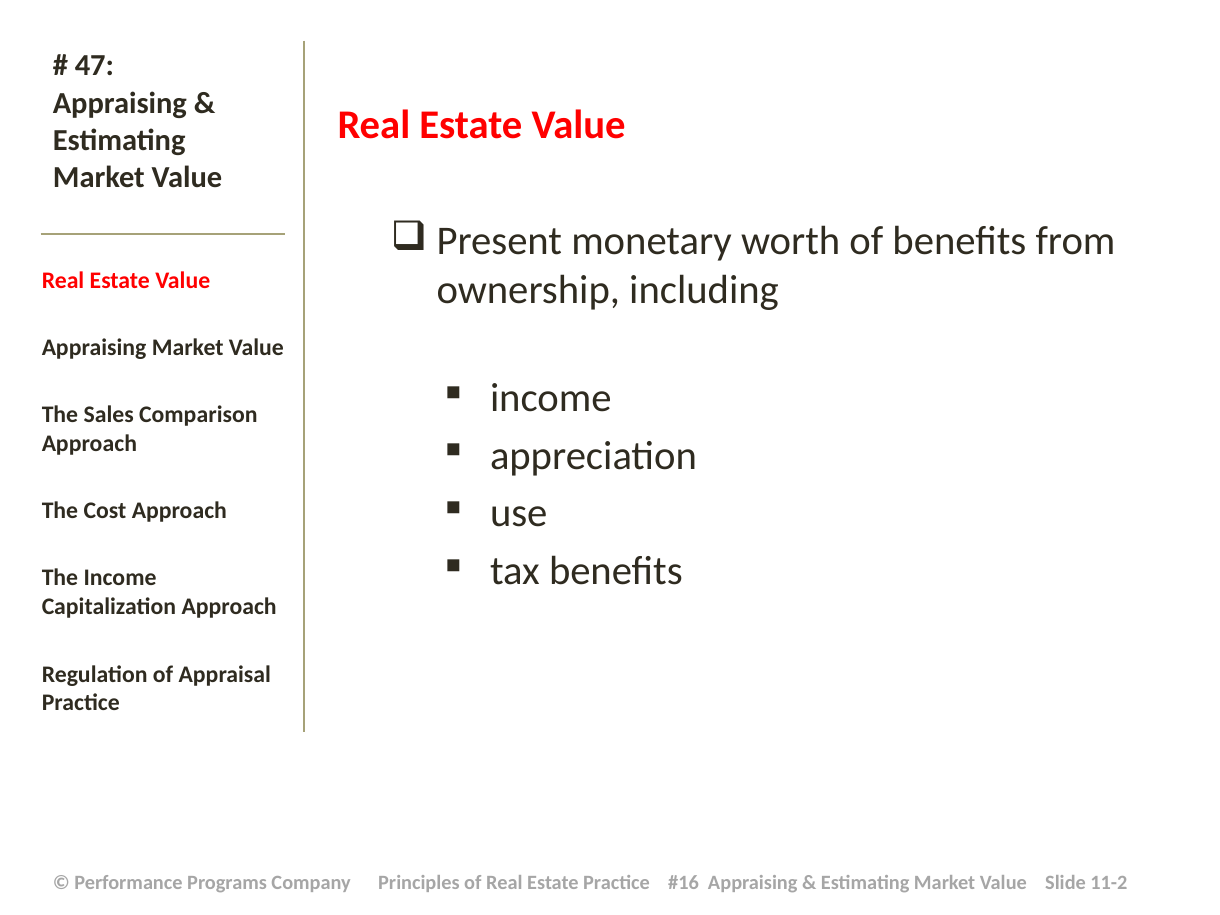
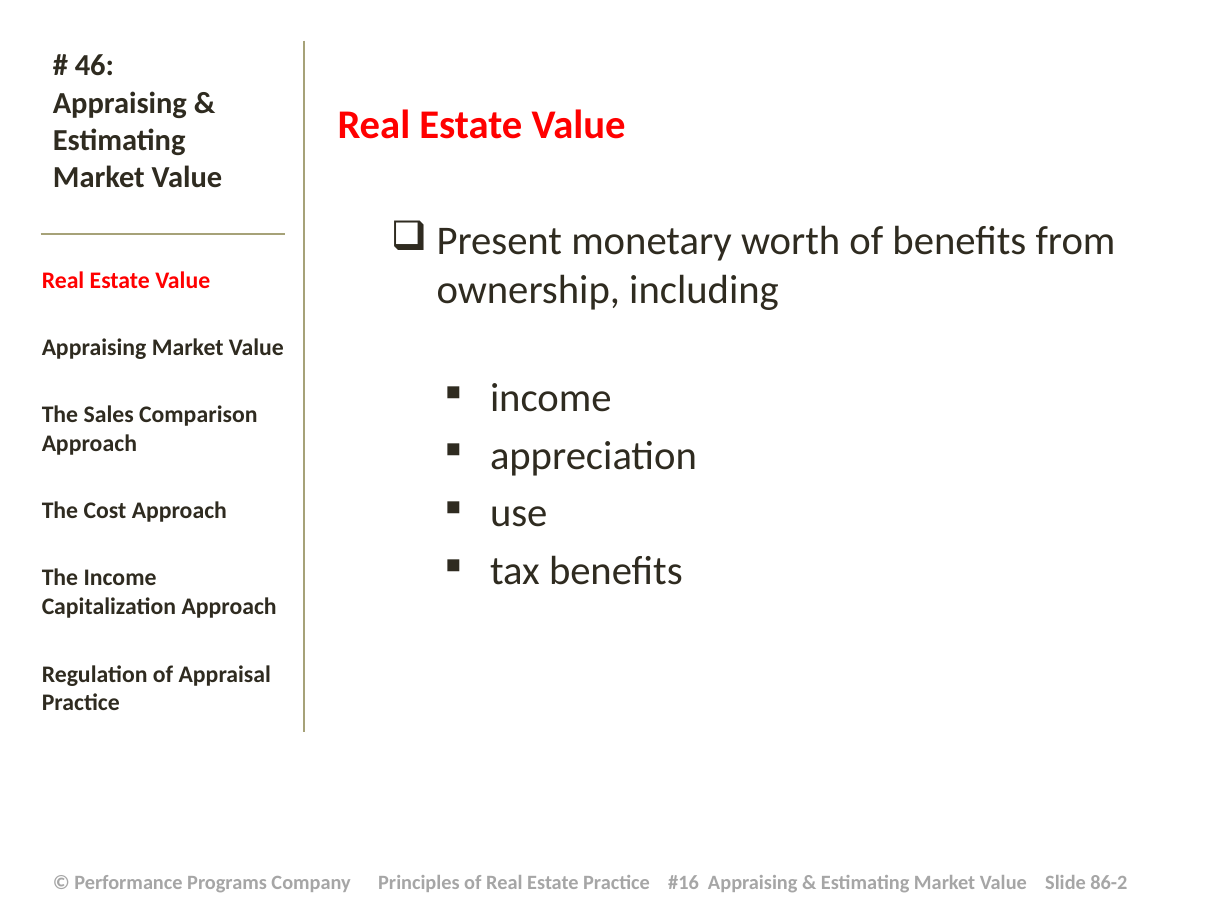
47: 47 -> 46
11-2: 11-2 -> 86-2
